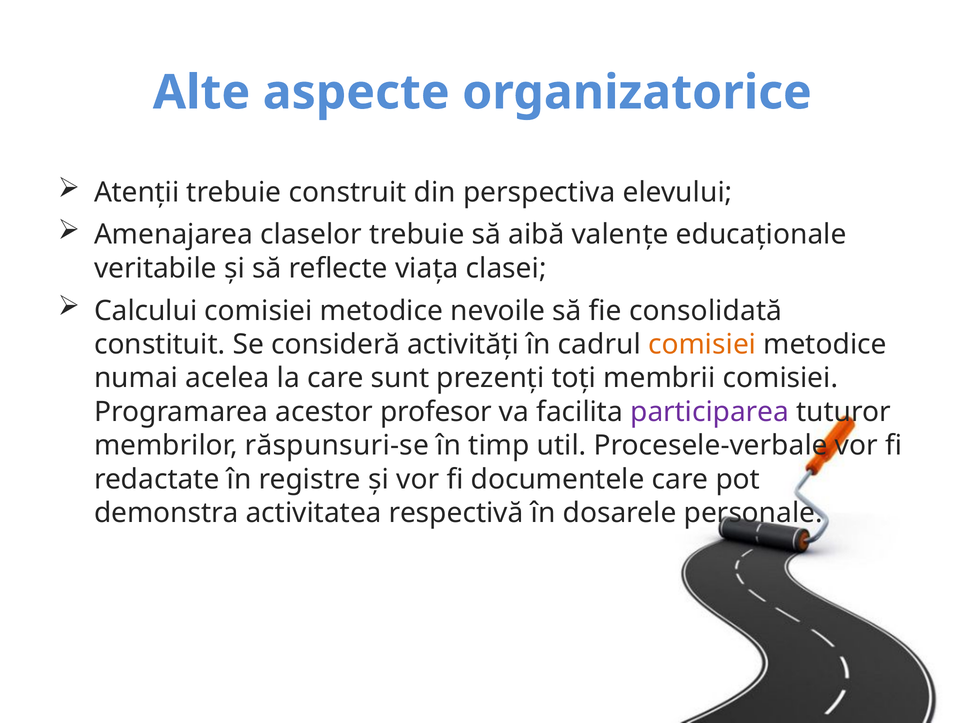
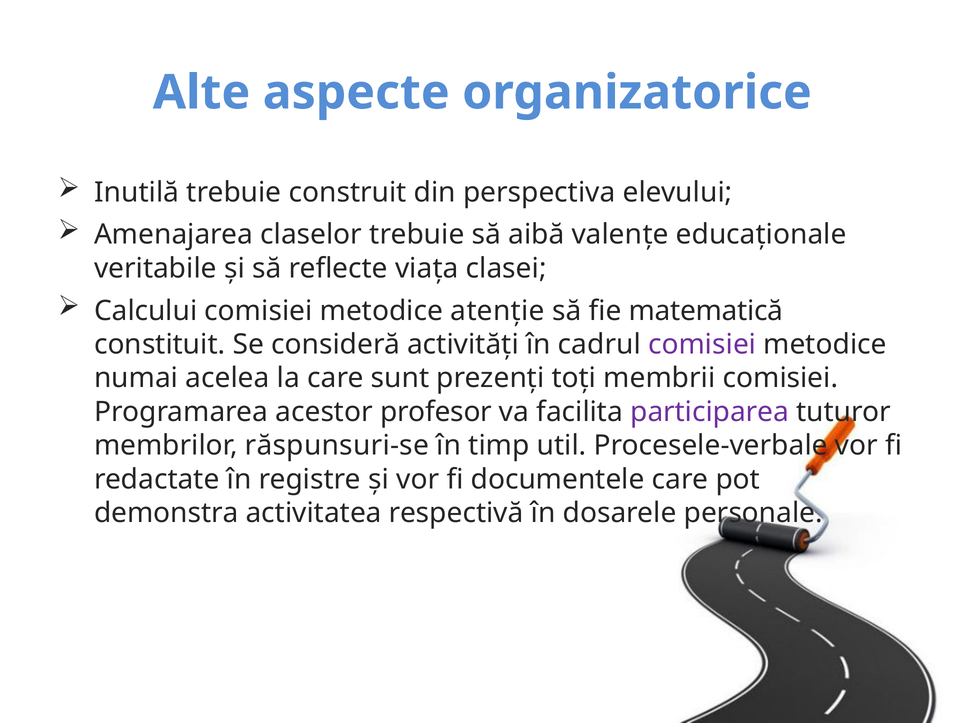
Atenții: Atenții -> Inutilă
nevoile: nevoile -> atenție
consolidată: consolidată -> matematică
comisiei at (702, 345) colour: orange -> purple
